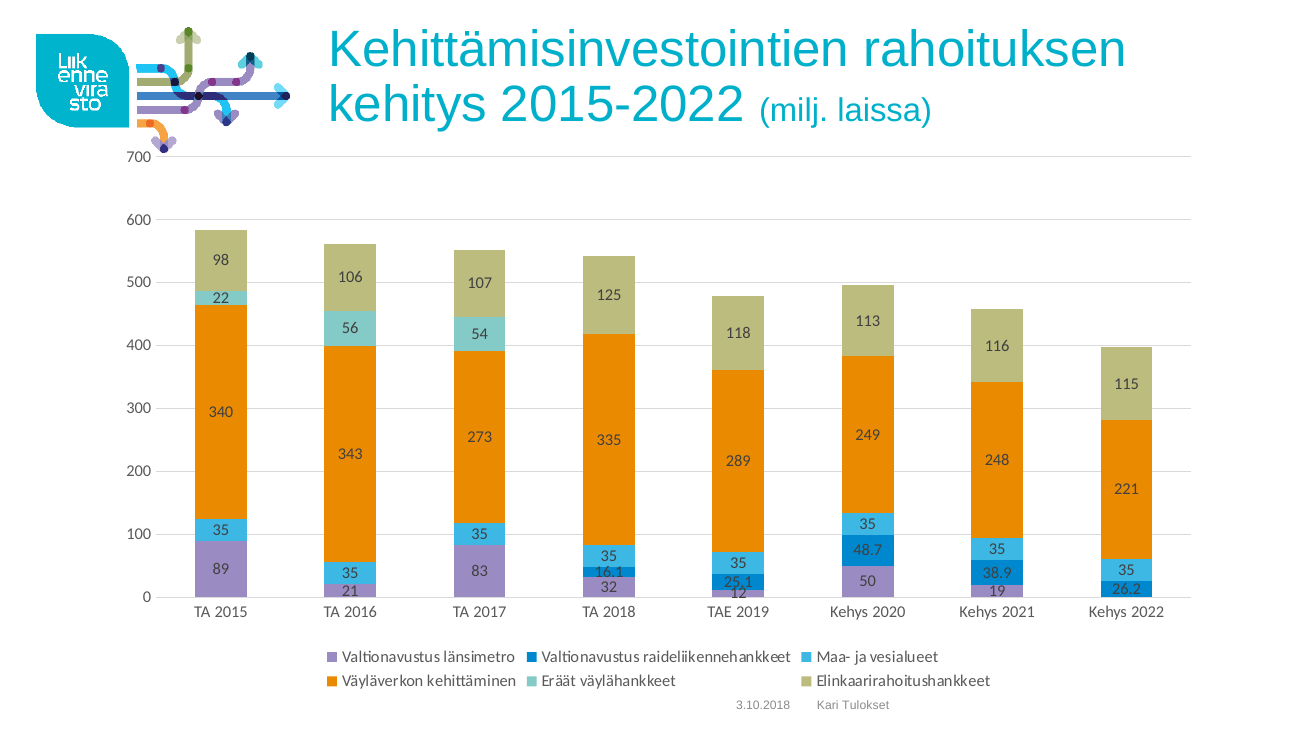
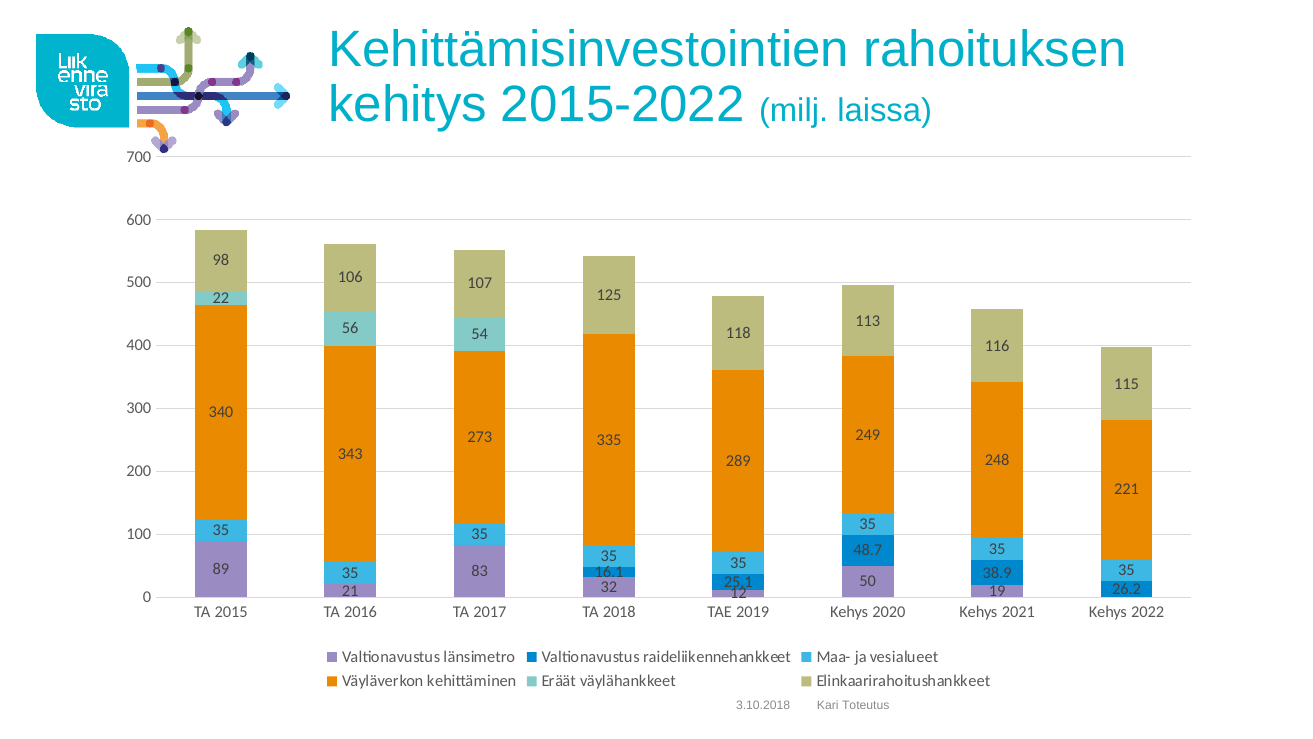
Tulokset: Tulokset -> Toteutus
